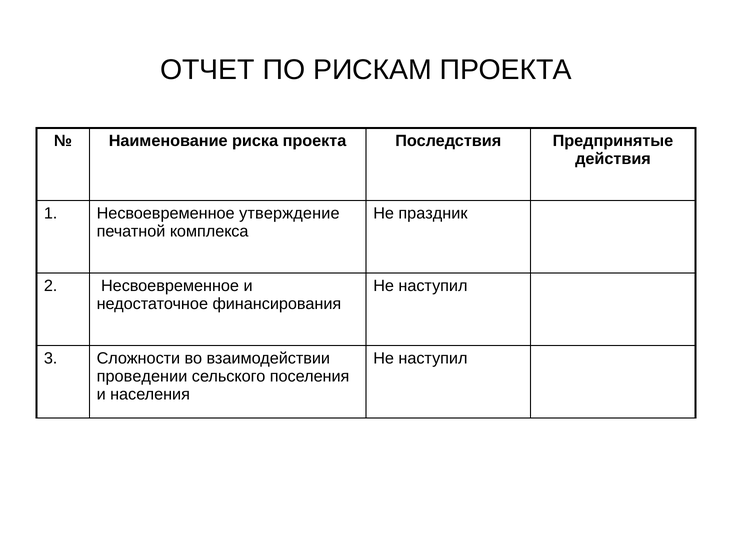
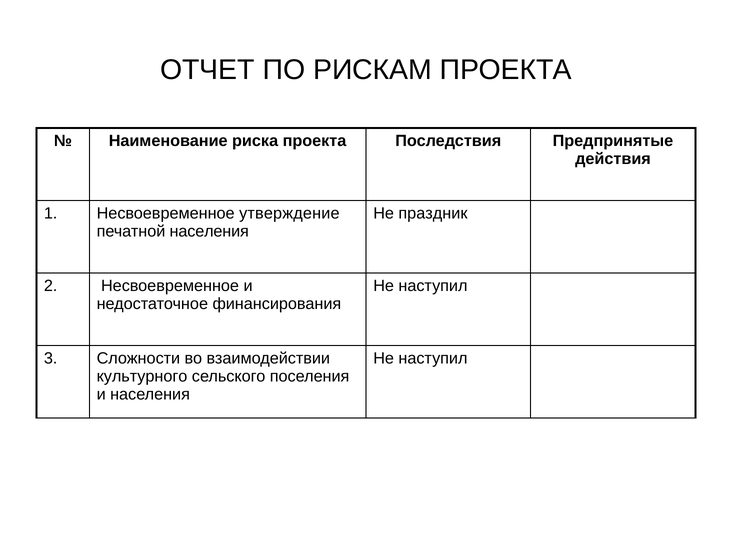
печатной комплекса: комплекса -> населения
проведении: проведении -> культурного
